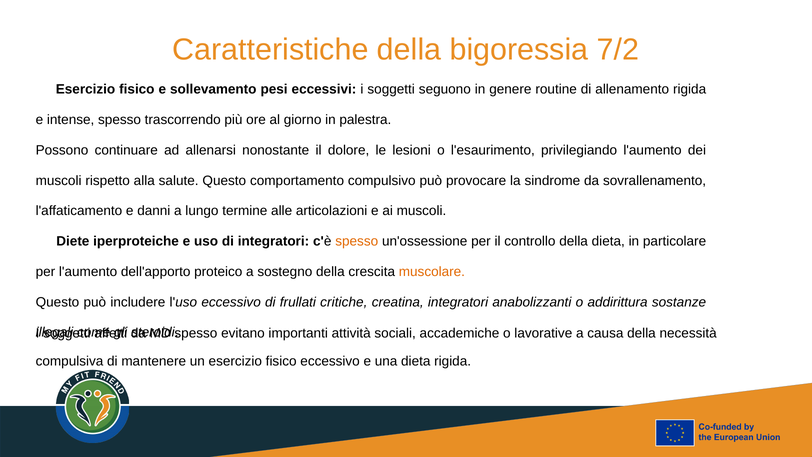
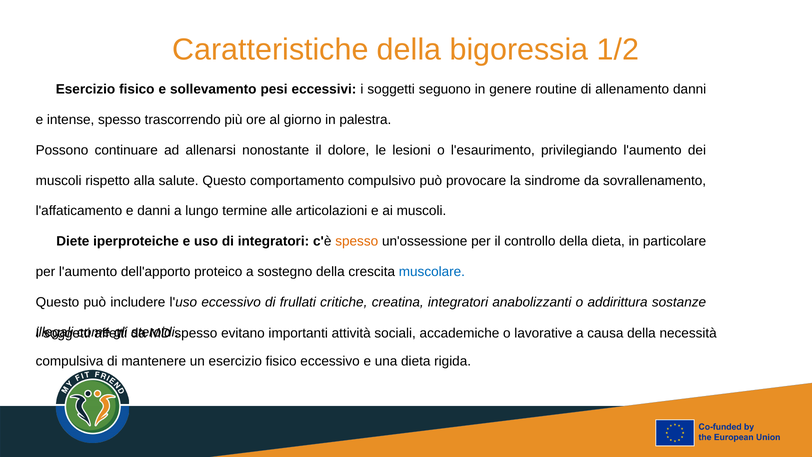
7/2: 7/2 -> 1/2
allenamento rigida: rigida -> danni
muscolare colour: orange -> blue
